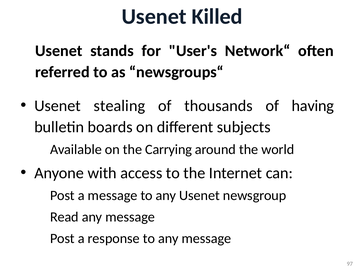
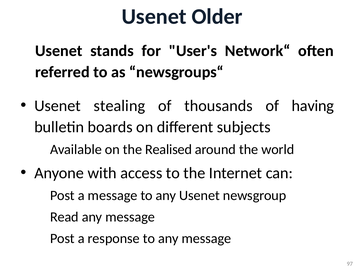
Killed: Killed -> Older
Carrying: Carrying -> Realised
